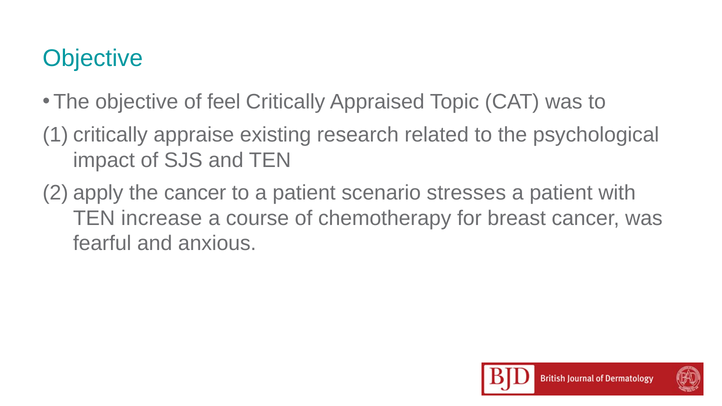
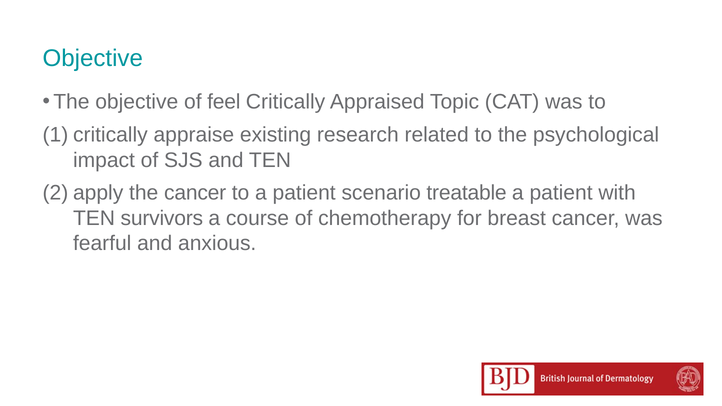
stresses: stresses -> treatable
increase: increase -> survivors
